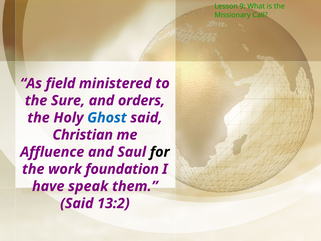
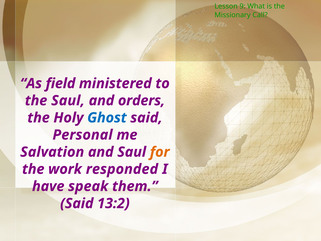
the Sure: Sure -> Saul
Christian: Christian -> Personal
Affluence: Affluence -> Salvation
for colour: black -> orange
foundation: foundation -> responded
